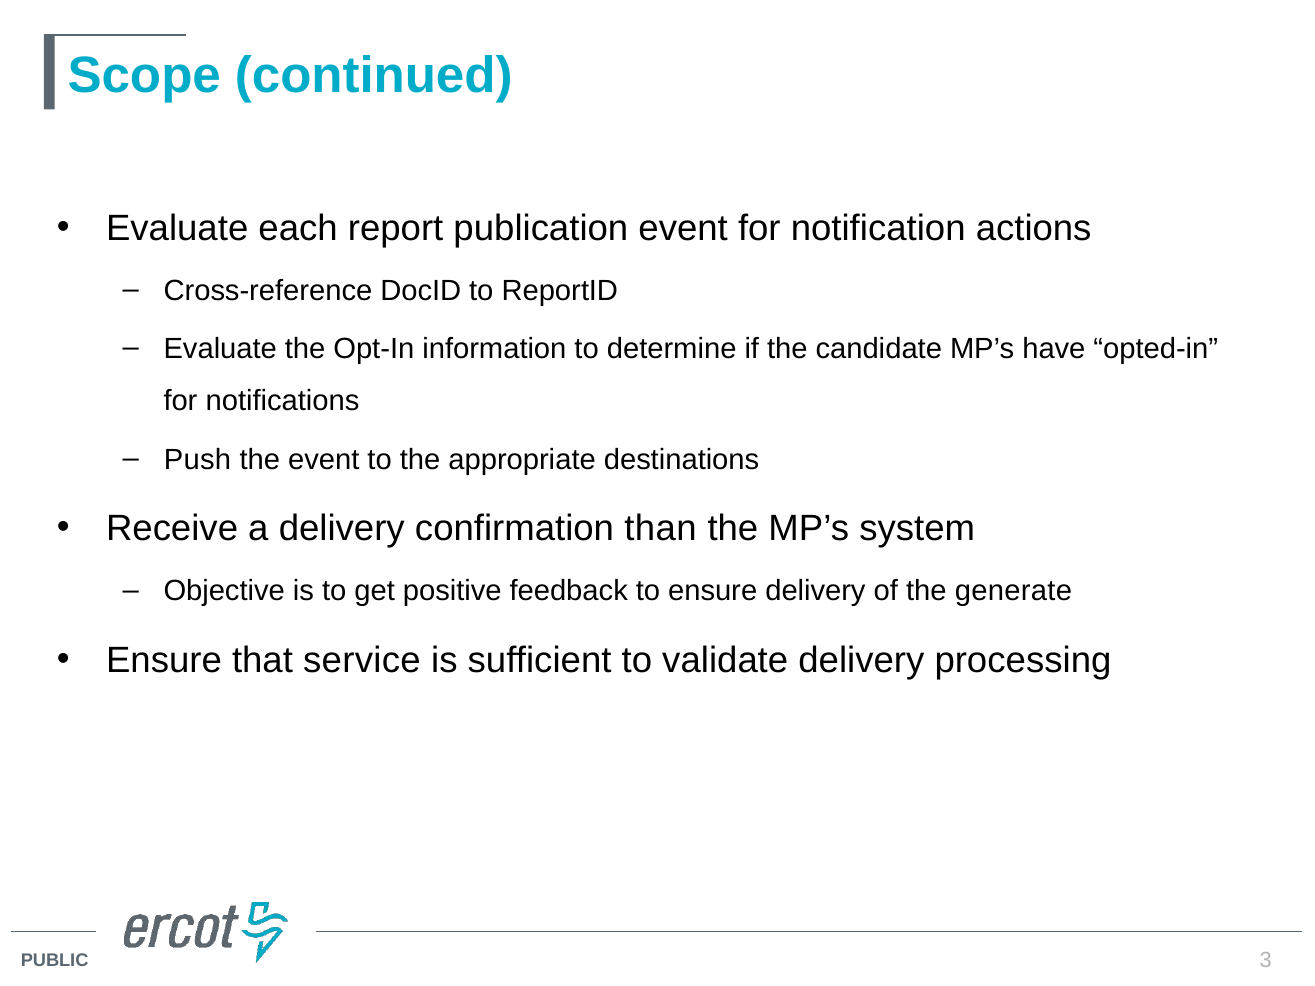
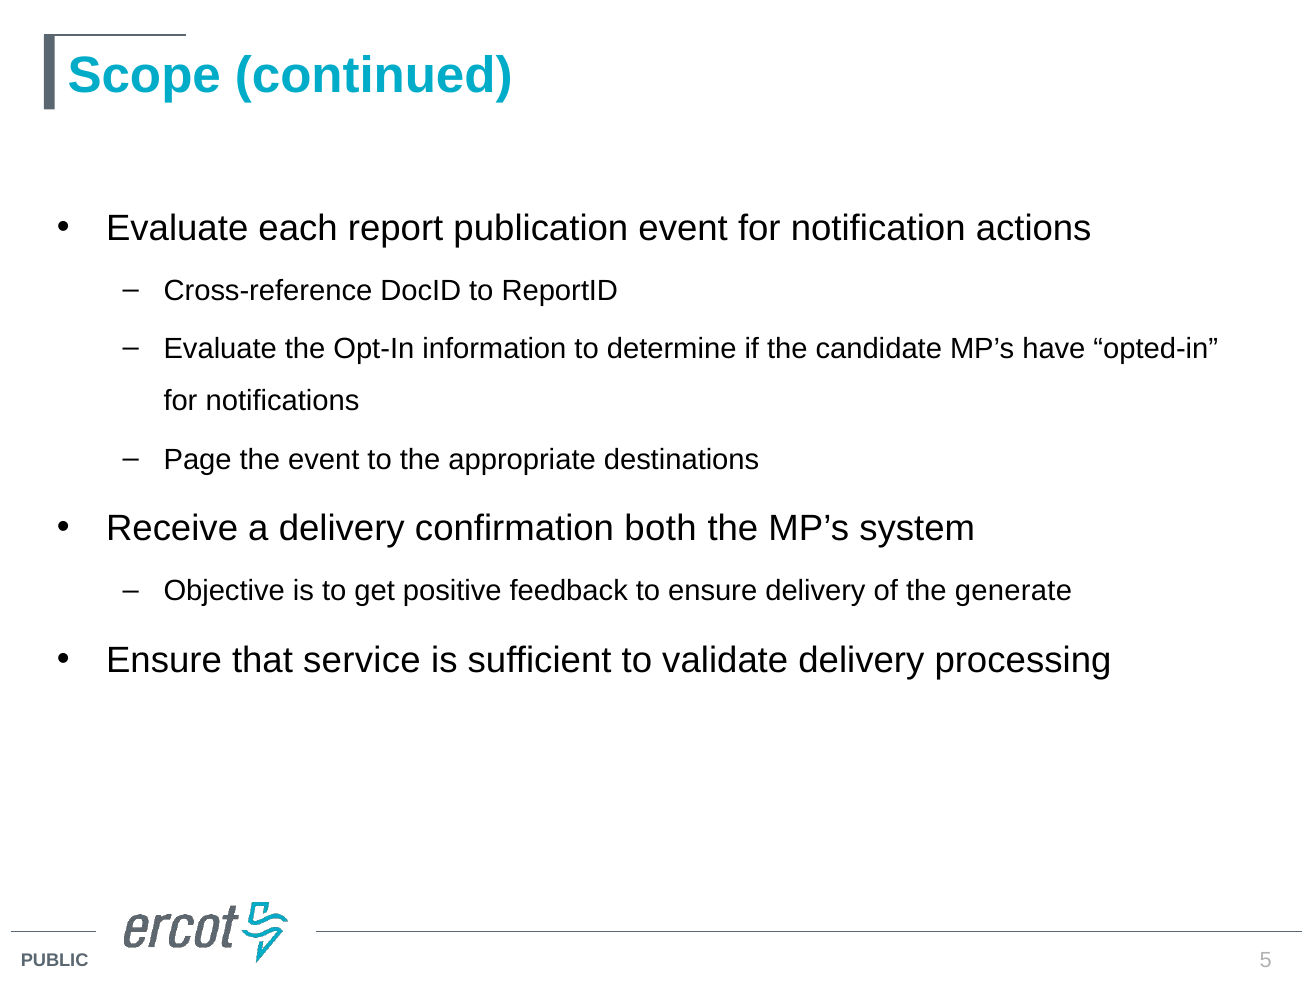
Push: Push -> Page
than: than -> both
3: 3 -> 5
